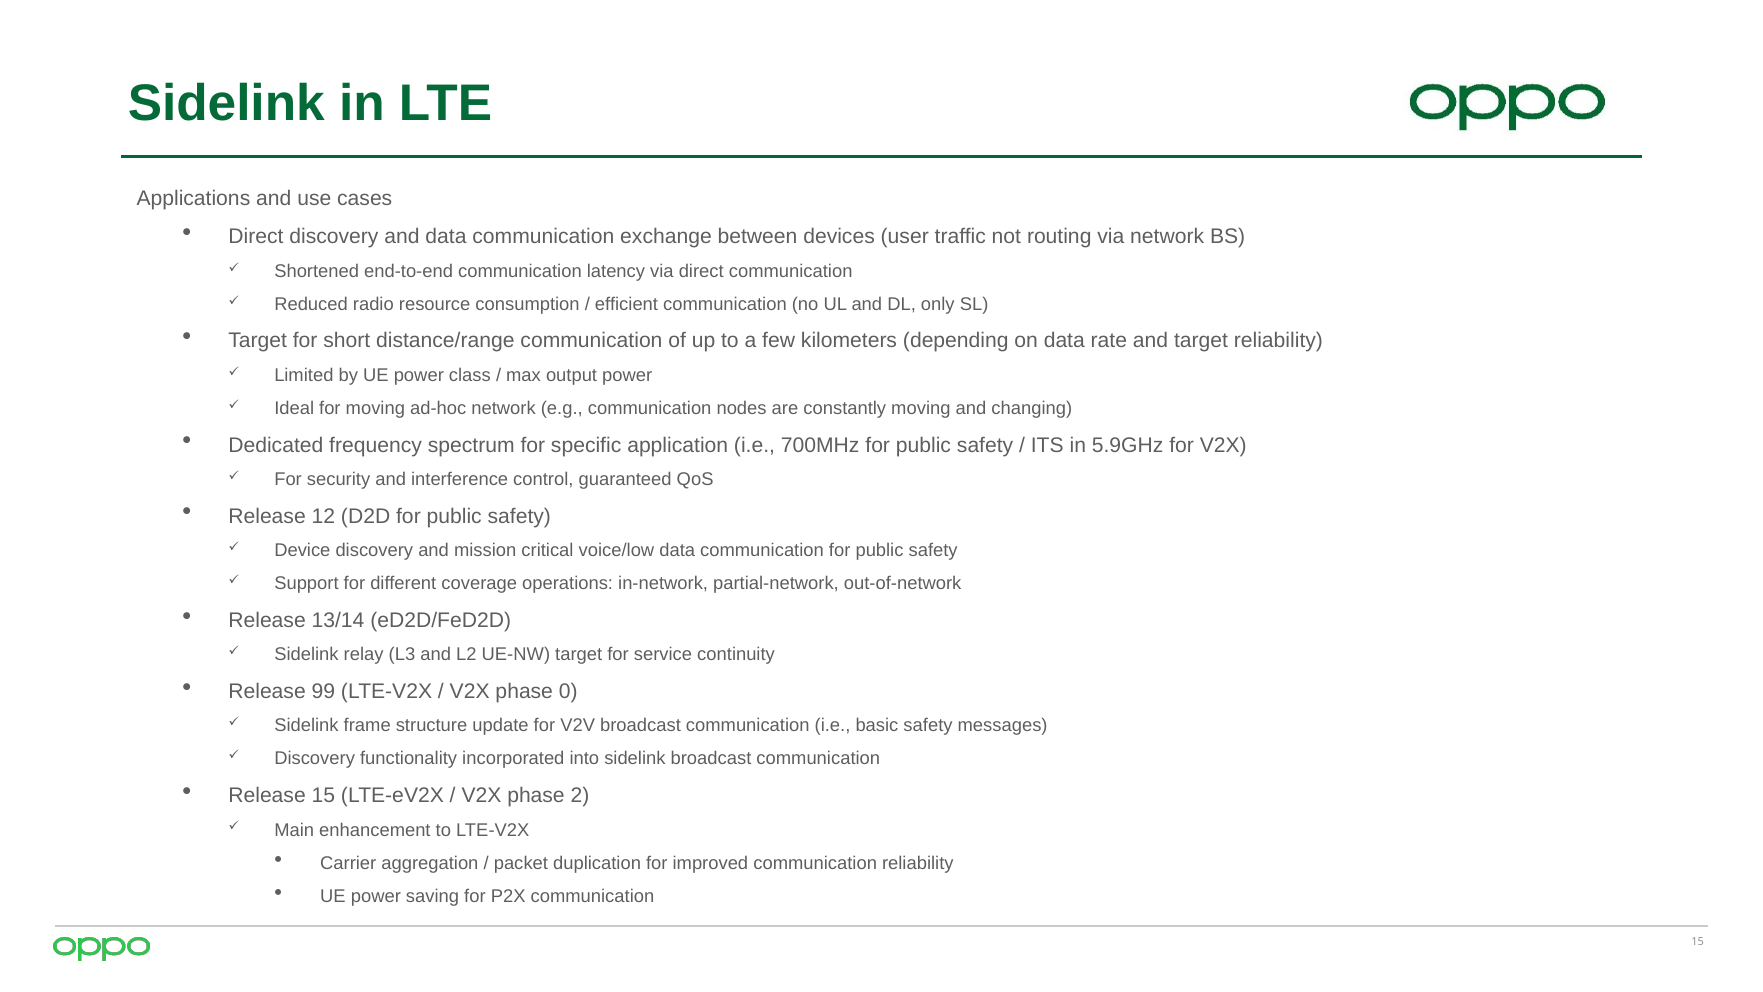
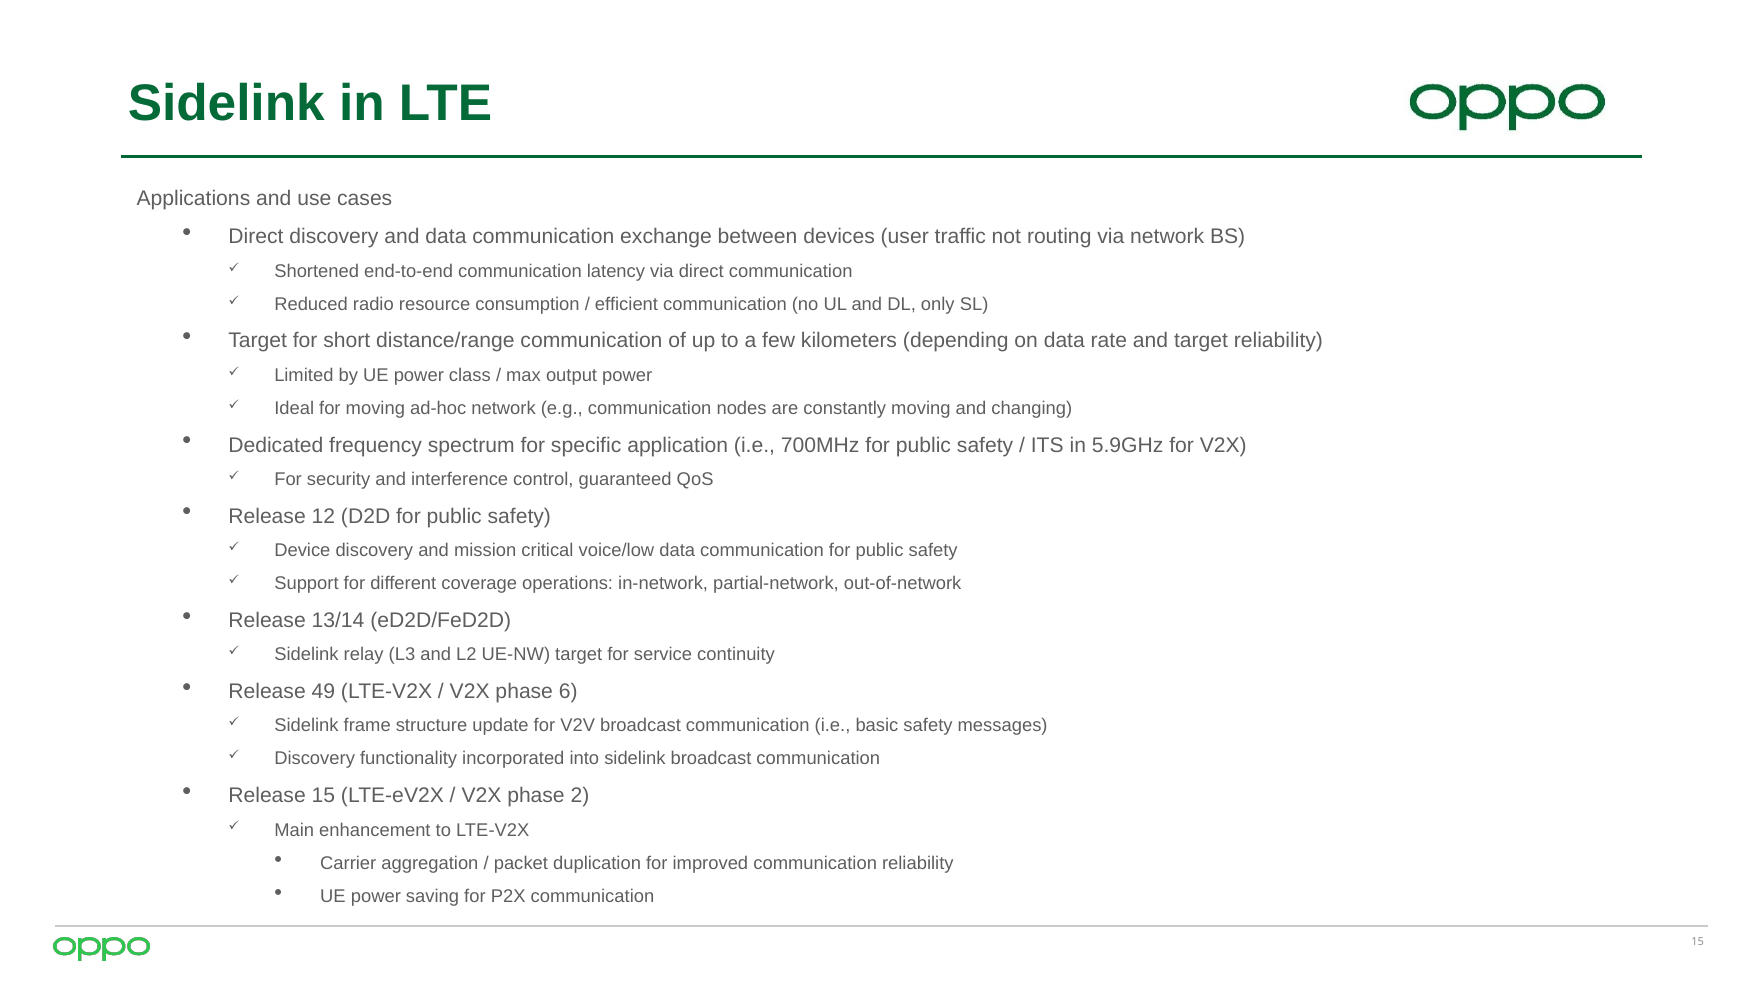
99: 99 -> 49
0: 0 -> 6
